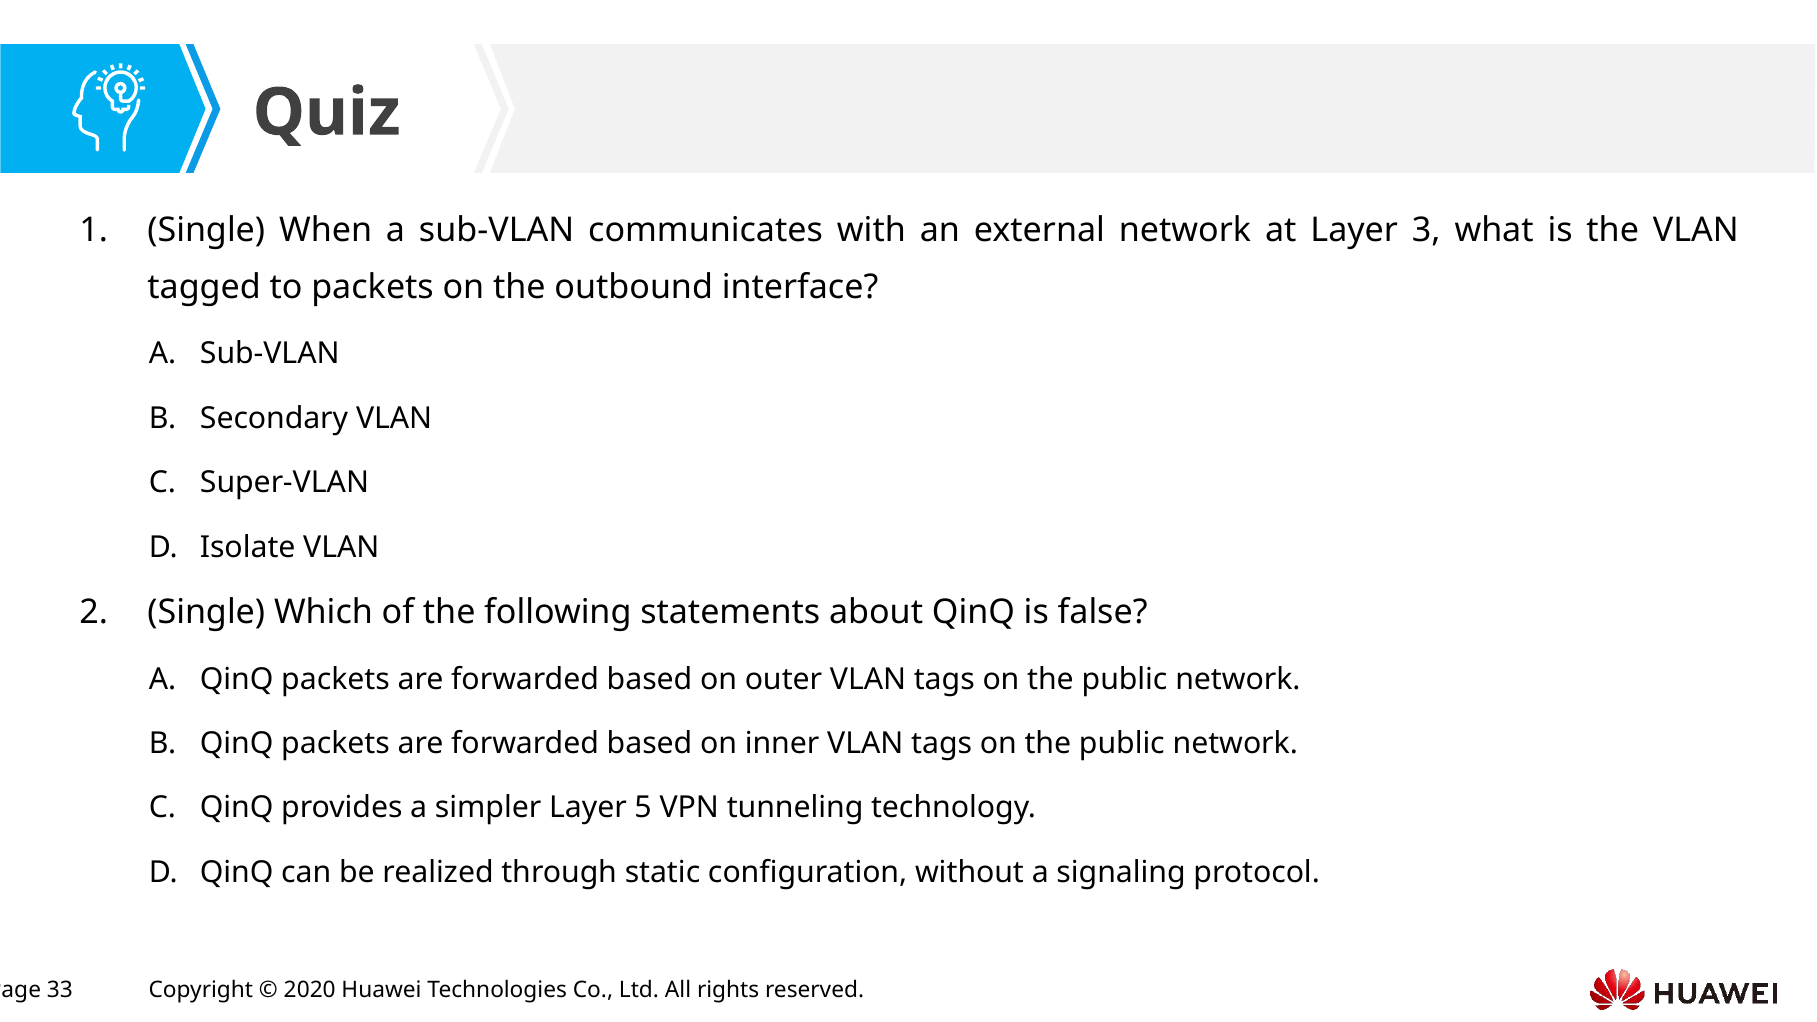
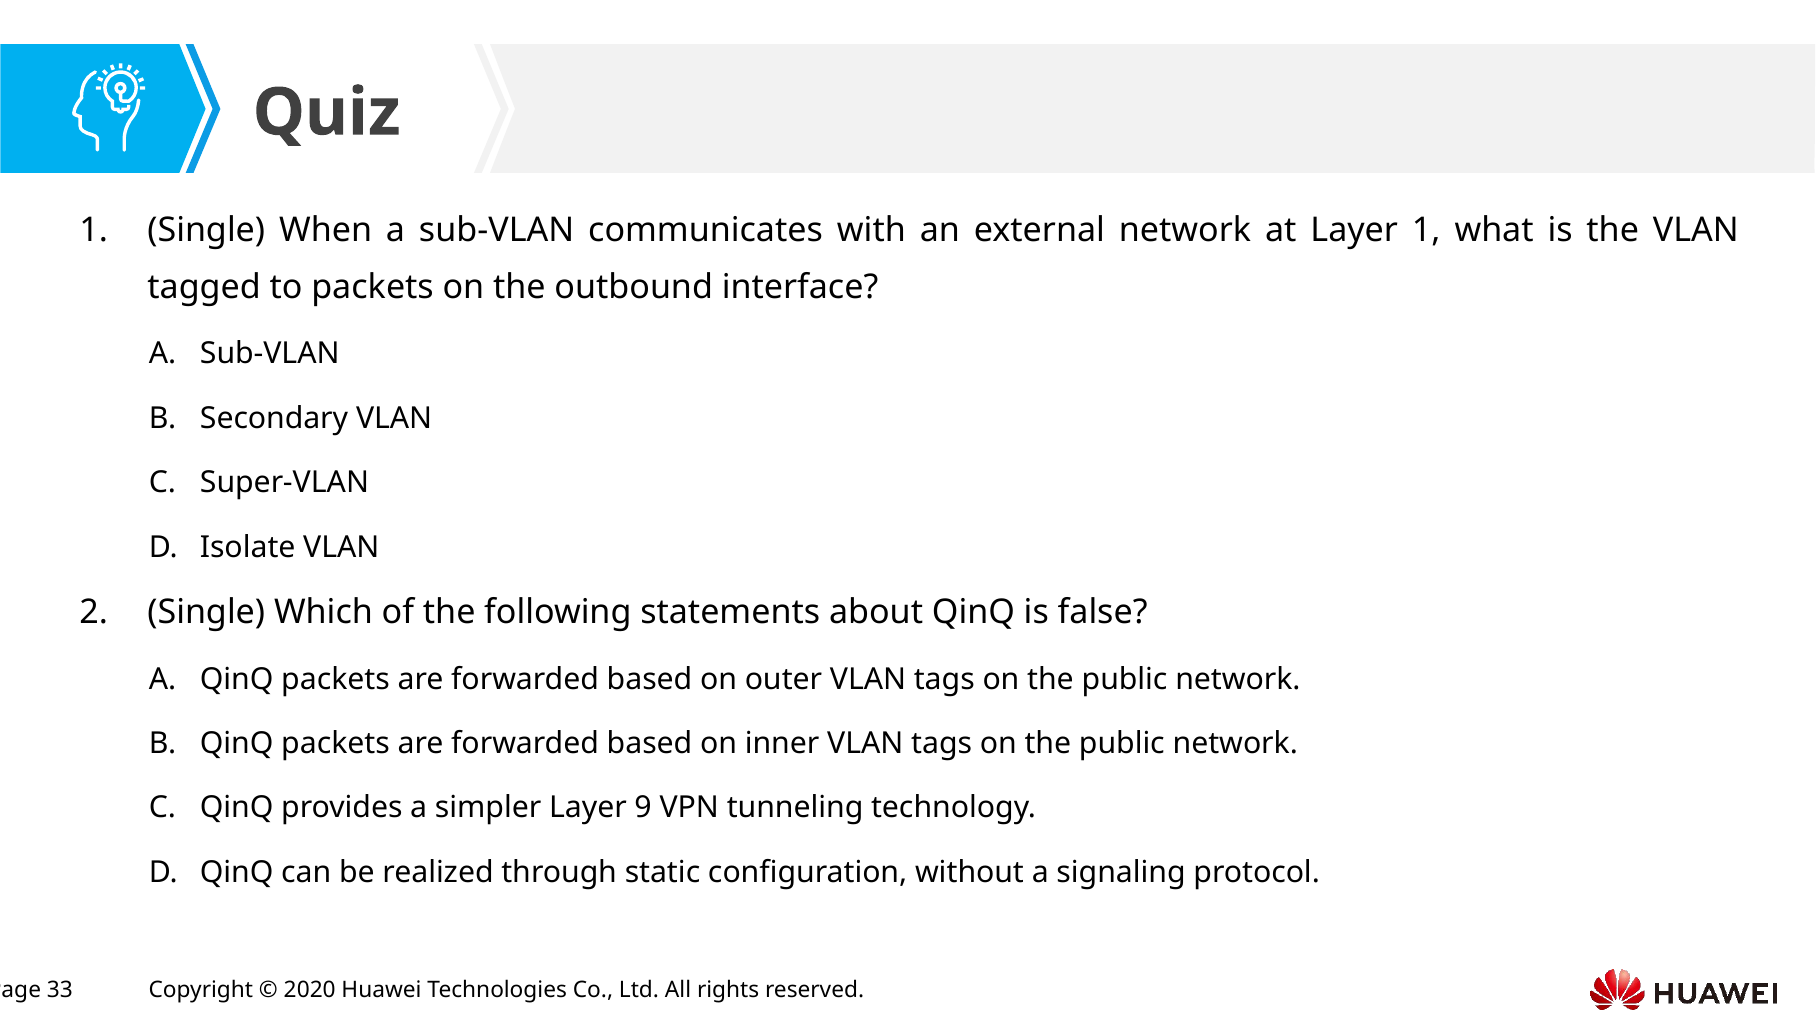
Layer 3: 3 -> 1
5: 5 -> 9
